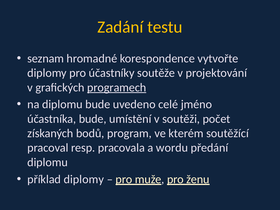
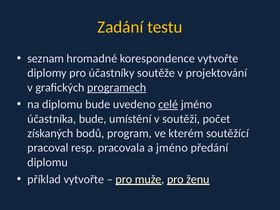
celé underline: none -> present
a wordu: wordu -> jméno
příklad diplomy: diplomy -> vytvořte
